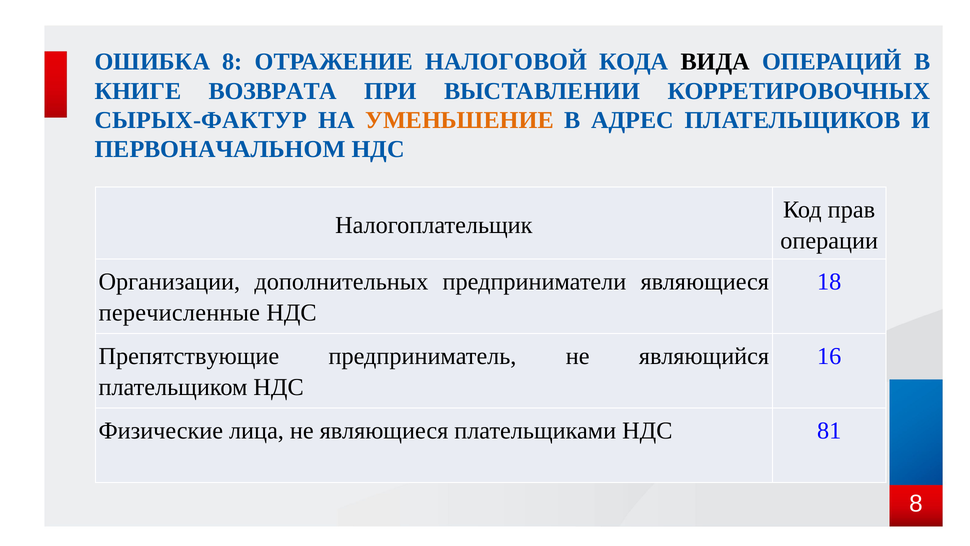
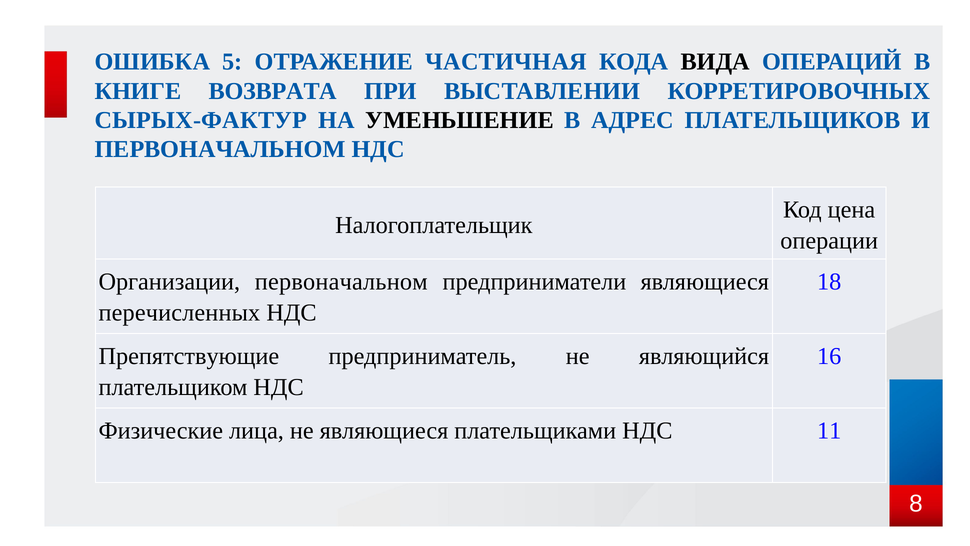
ОШИБКА 8: 8 -> 5
НАЛОГОВОЙ: НАЛОГОВОЙ -> ЧАСТИЧНАЯ
УМЕНЬШЕНИЕ colour: orange -> black
прав: прав -> цена
Организации дополнительных: дополнительных -> первоначальном
перечисленные: перечисленные -> перечисленных
81: 81 -> 11
